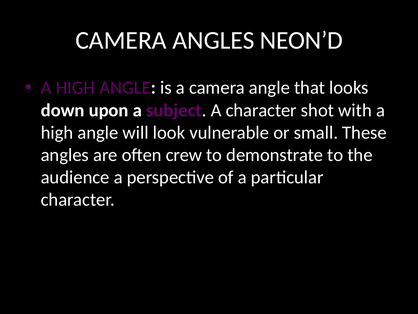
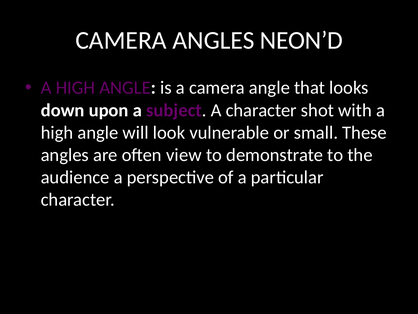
crew: crew -> view
